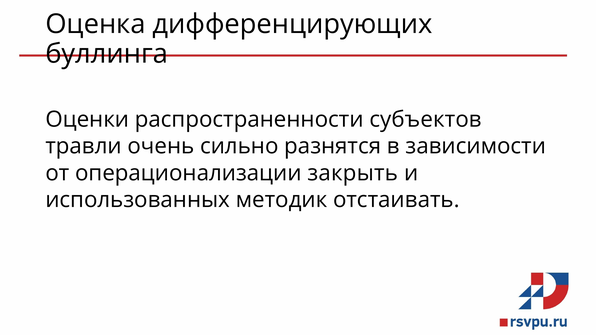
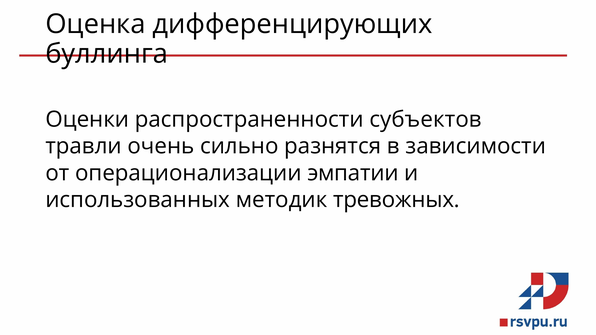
закрыть: закрыть -> эмпатии
отстаивать: отстаивать -> тревожных
